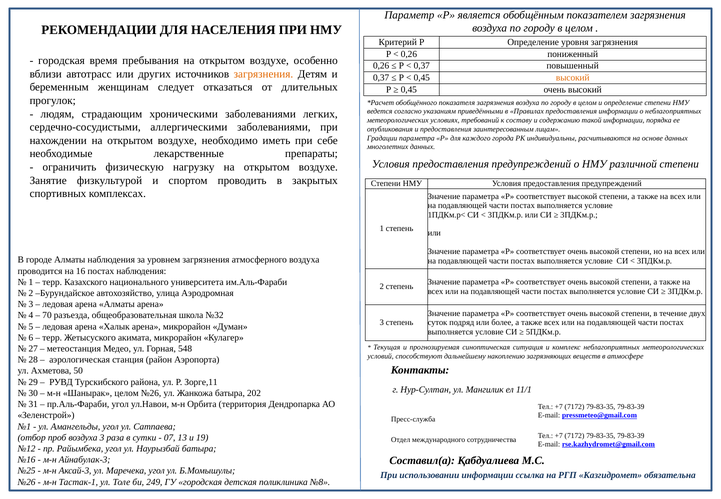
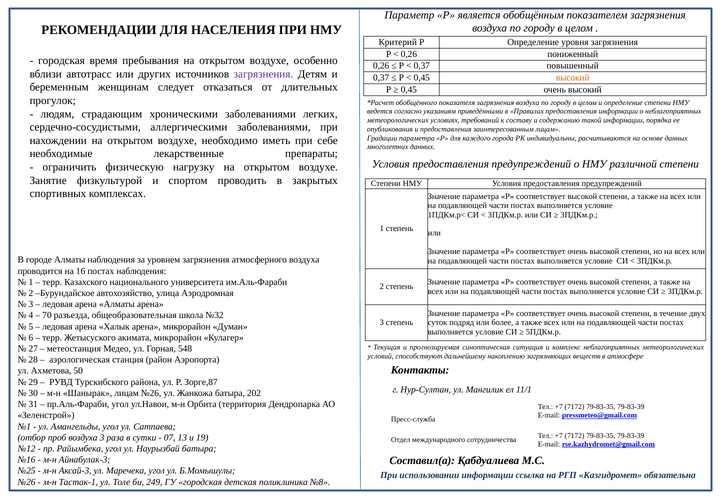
загрязнения at (263, 74) colour: orange -> purple
Зорге,11: Зорге,11 -> Зорге,87
Шанырак целом: целом -> лицам
